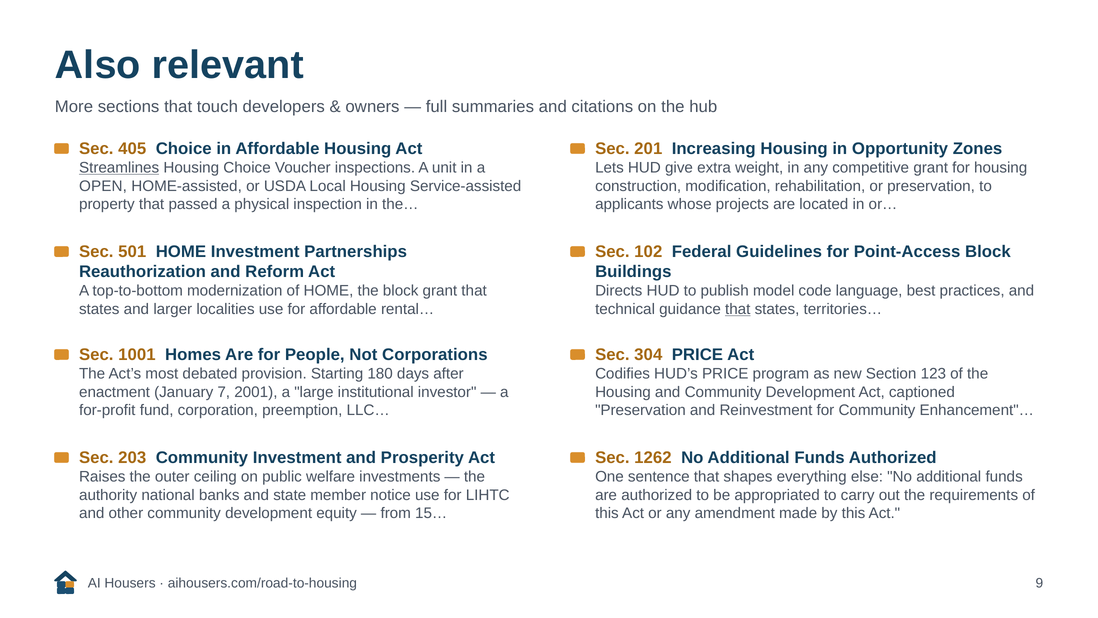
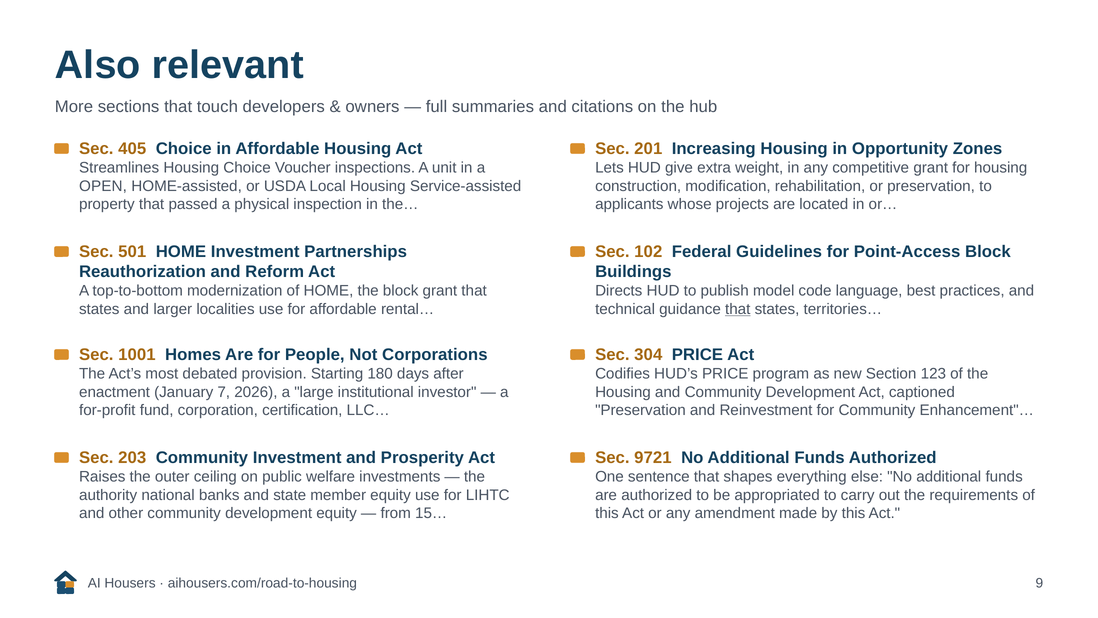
Streamlines underline: present -> none
2001: 2001 -> 2026
preemption: preemption -> certification
1262: 1262 -> 9721
member notice: notice -> equity
